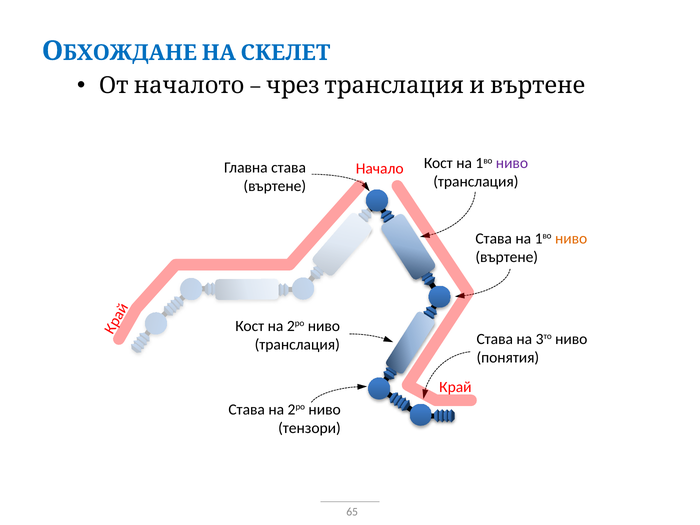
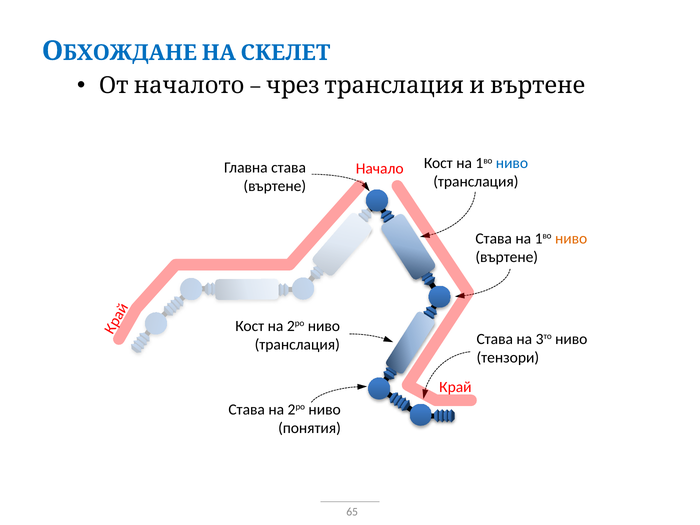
ниво at (512, 163) colour: purple -> blue
понятия: понятия -> тензори
тензори: тензори -> понятия
